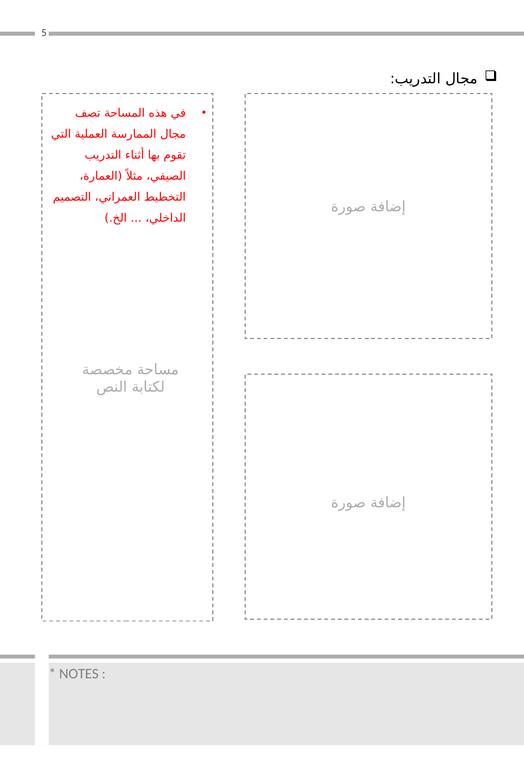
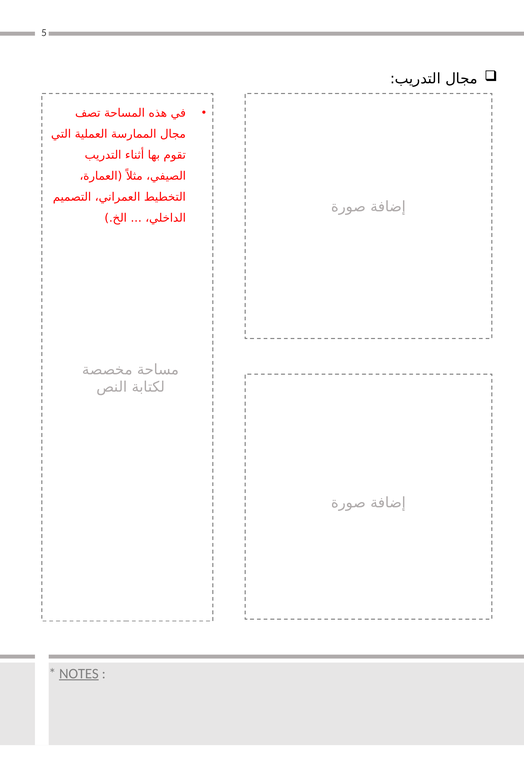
NOTES underline: none -> present
